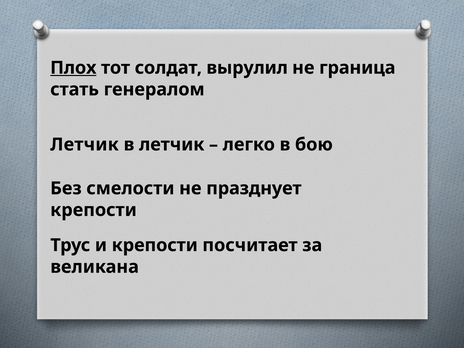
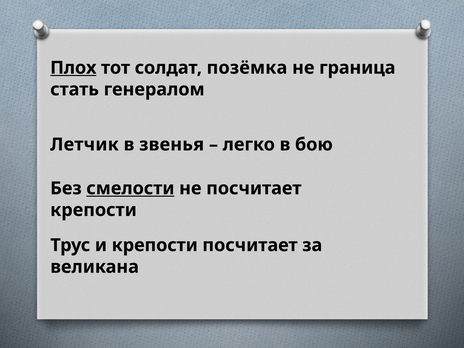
вырулил: вырулил -> позёмка
в летчик: летчик -> звенья
смелости underline: none -> present
не празднует: празднует -> посчитает
